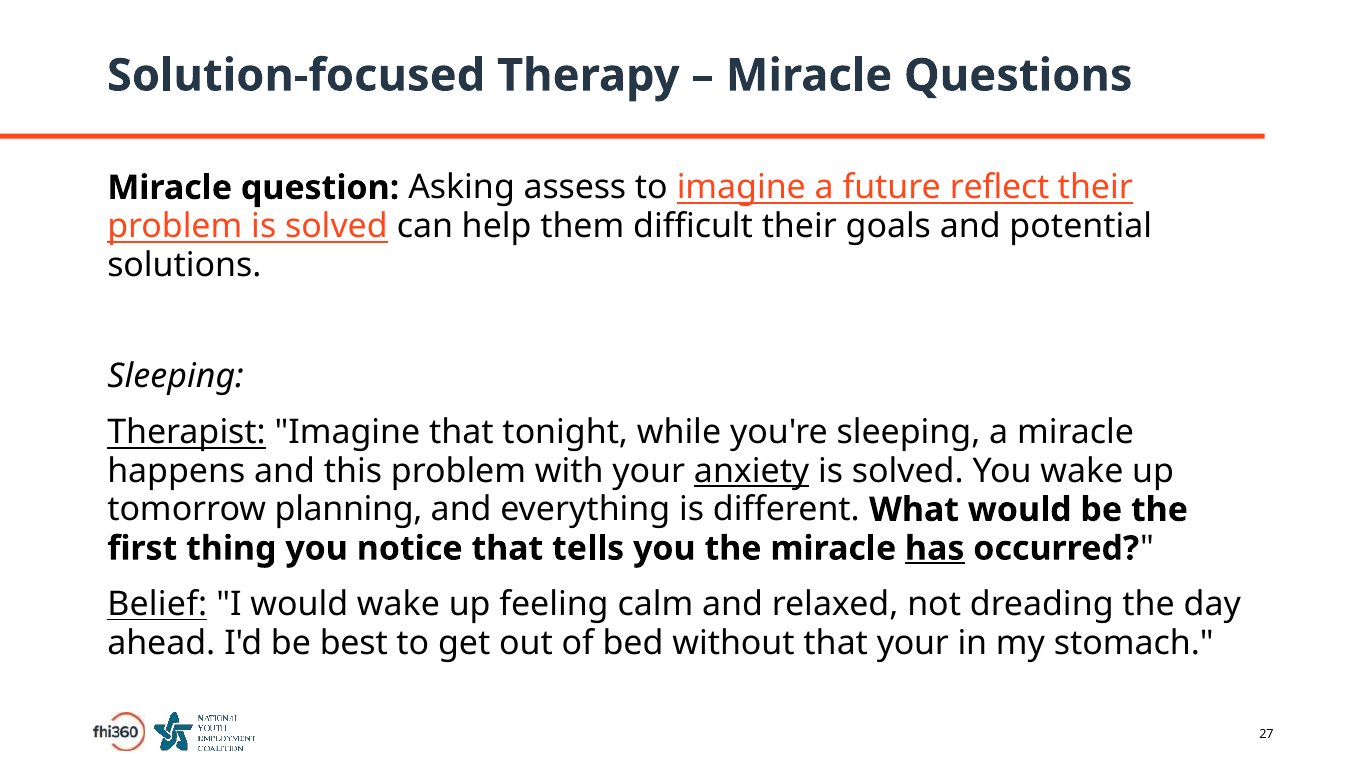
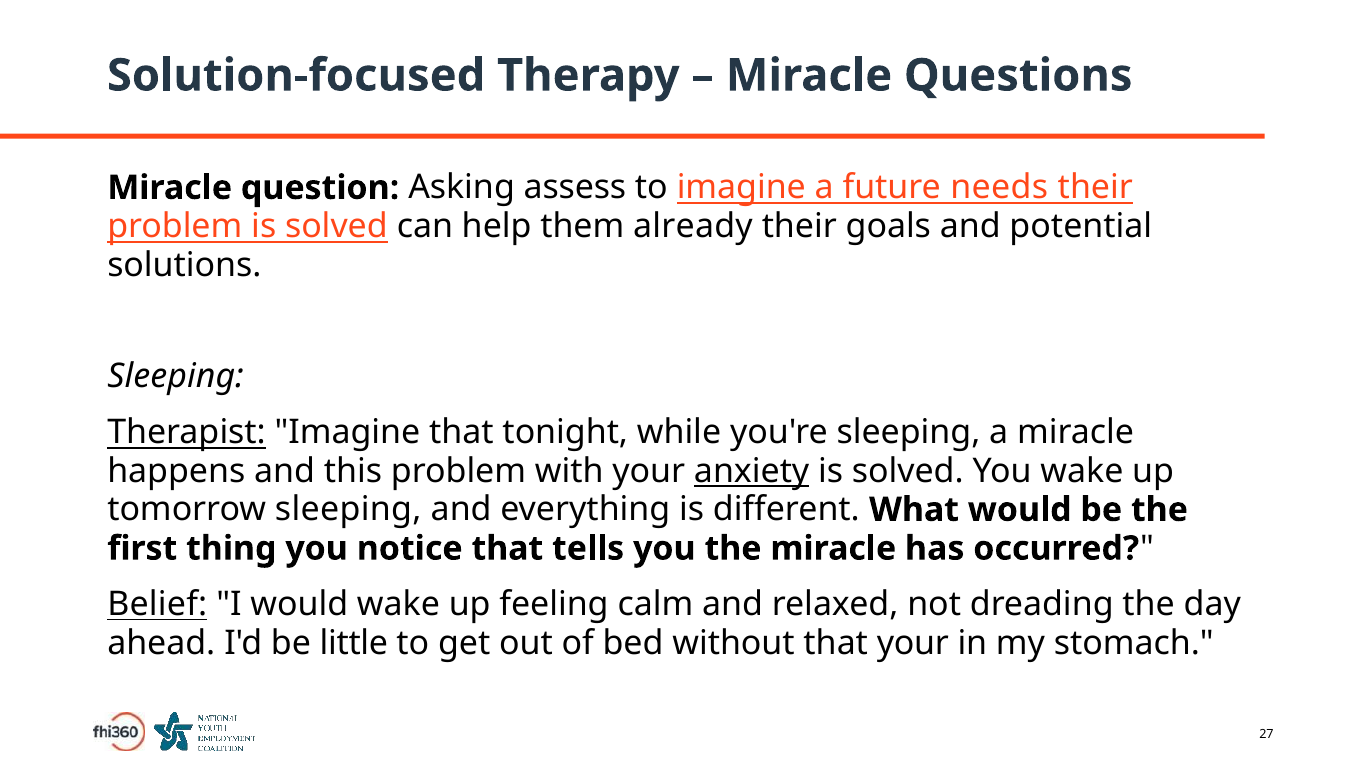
reflect: reflect -> needs
difficult: difficult -> already
tomorrow planning: planning -> sleeping
has underline: present -> none
best: best -> little
